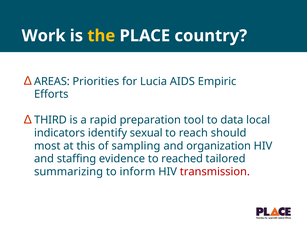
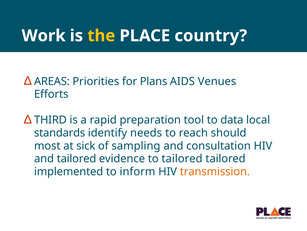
Lucia: Lucia -> Plans
Empiric: Empiric -> Venues
indicators: indicators -> standards
sexual: sexual -> needs
this: this -> sick
organization: organization -> consultation
and staffing: staffing -> tailored
to reached: reached -> tailored
summarizing: summarizing -> implemented
transmission colour: red -> orange
